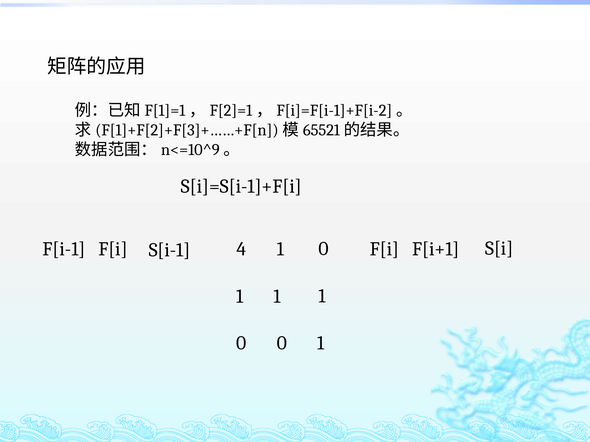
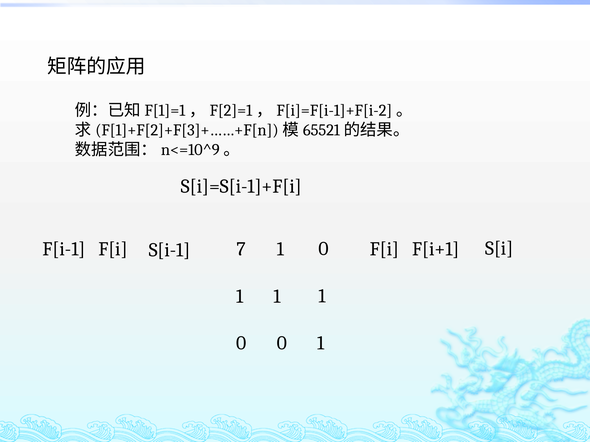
4: 4 -> 7
